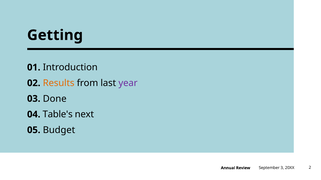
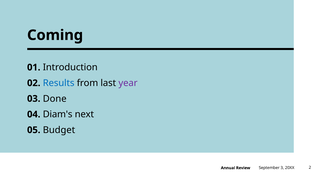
Getting: Getting -> Coming
Results colour: orange -> blue
Table's: Table's -> Diam's
